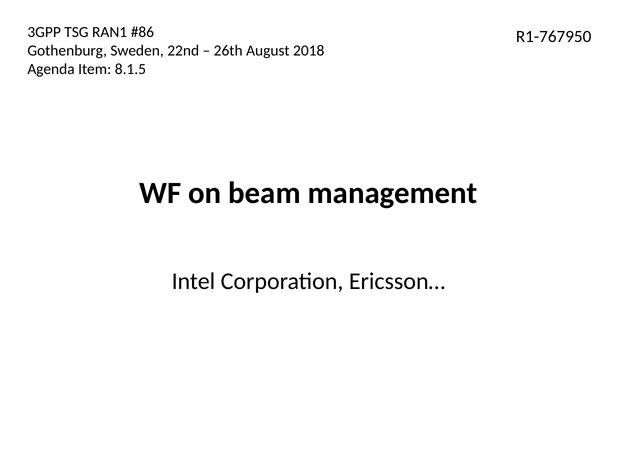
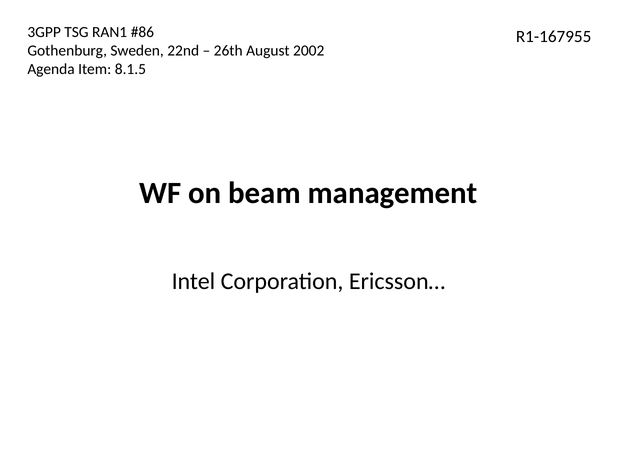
R1-767950: R1-767950 -> R1-167955
2018: 2018 -> 2002
